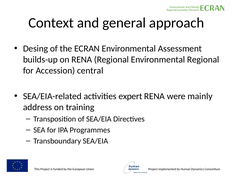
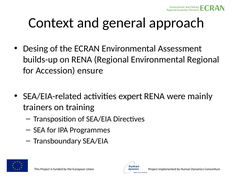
central: central -> ensure
address: address -> trainers
